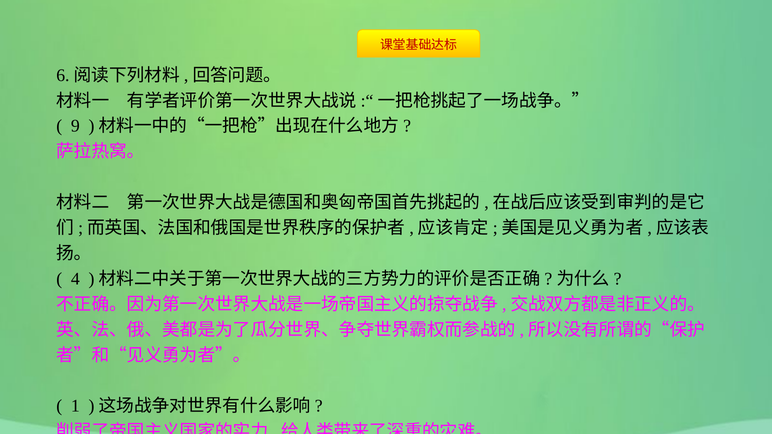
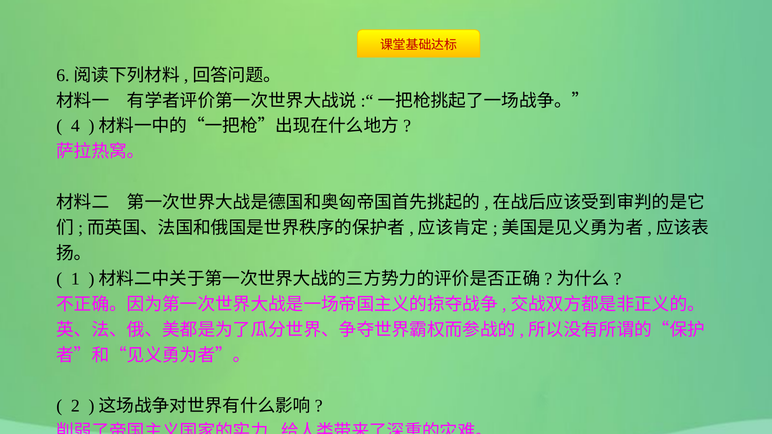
9: 9 -> 4
4: 4 -> 1
1: 1 -> 2
